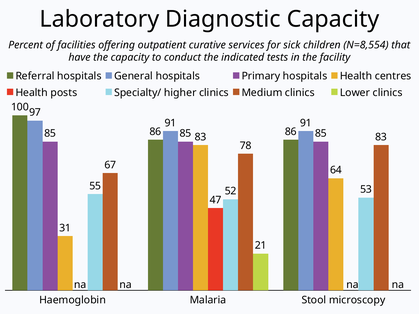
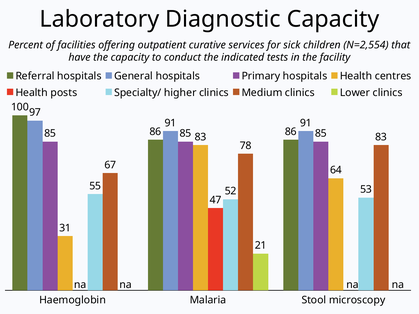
N=8,554: N=8,554 -> N=2,554
